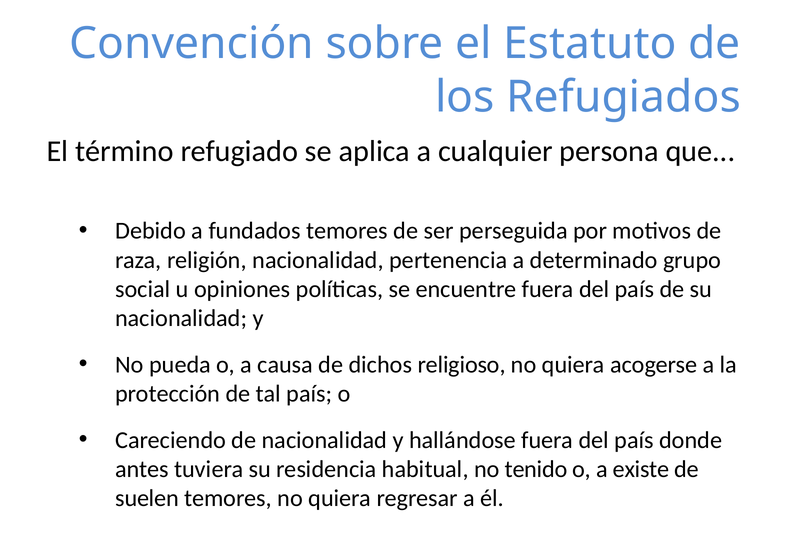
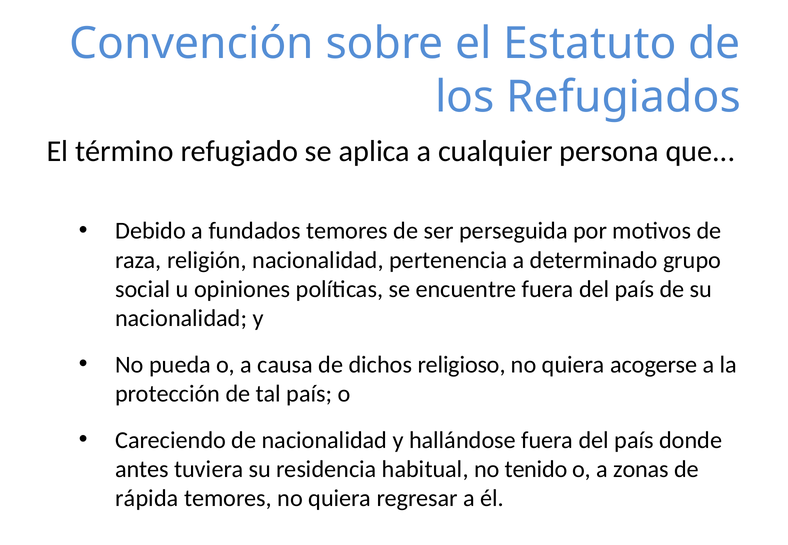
existe: existe -> zonas
suelen: suelen -> rápida
